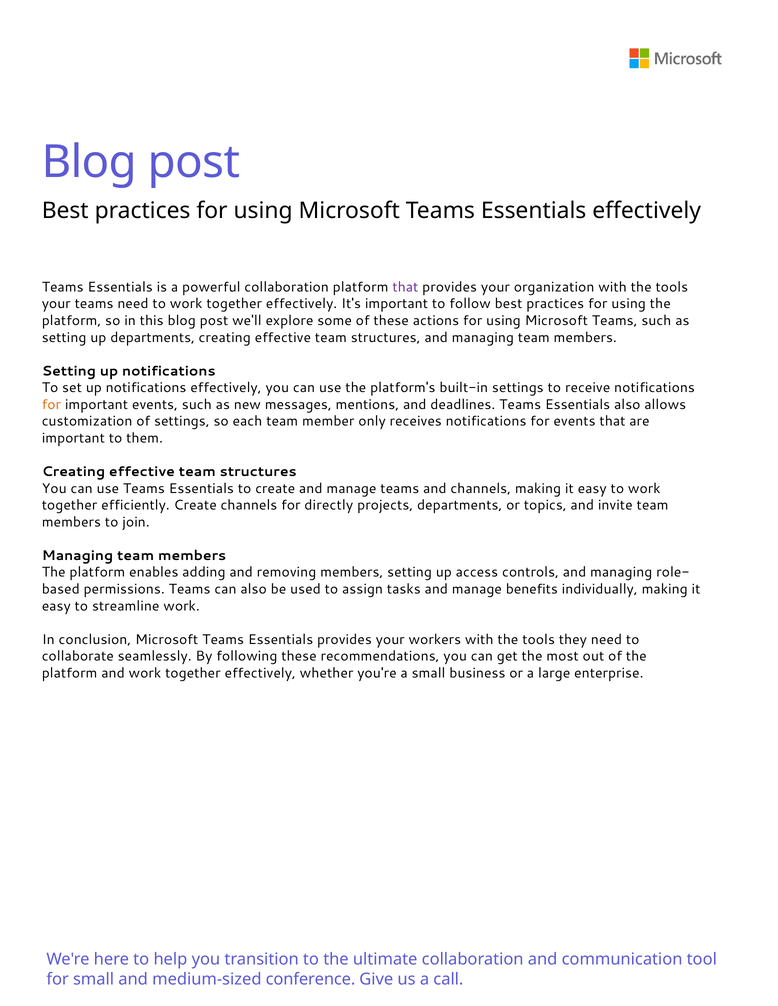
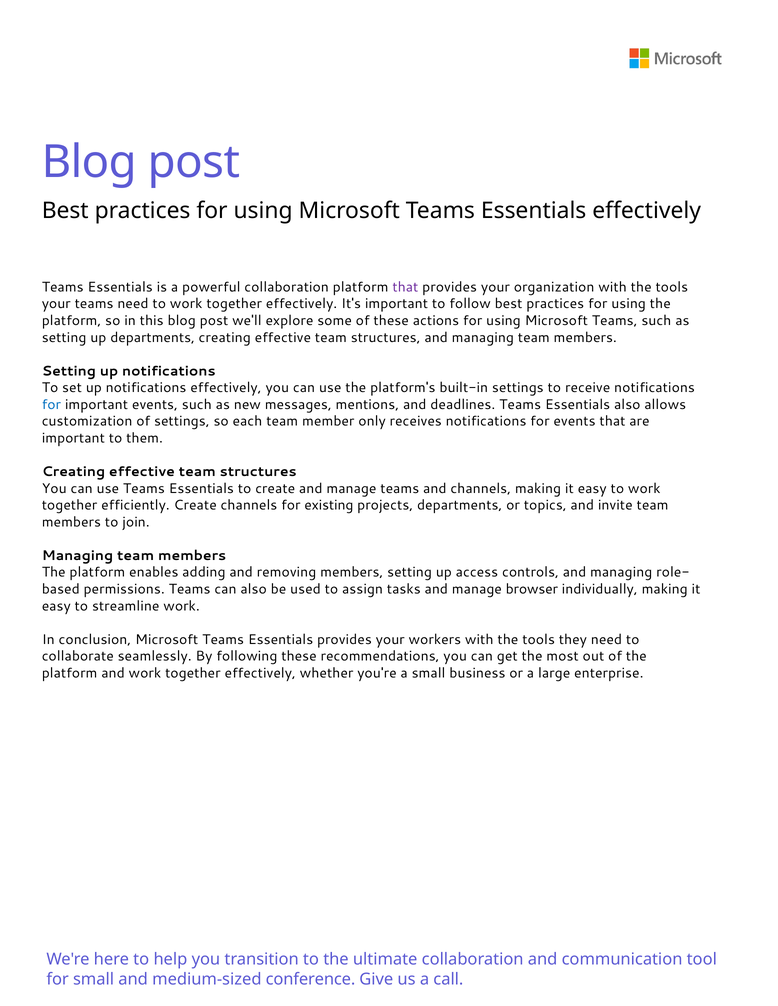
for at (51, 405) colour: orange -> blue
directly: directly -> existing
benefits: benefits -> browser
